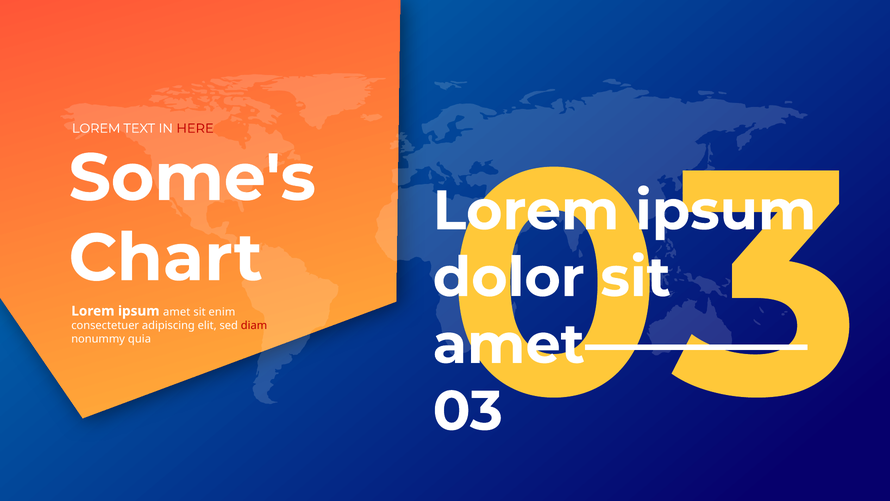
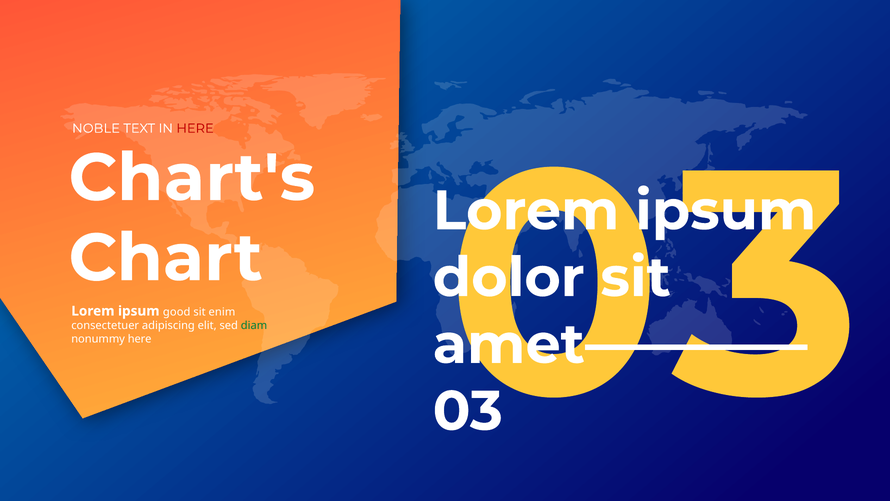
LOREM at (96, 128): LOREM -> NOBLE
Some's: Some's -> Chart's
amet: amet -> good
diam colour: red -> green
nonummy quia: quia -> here
